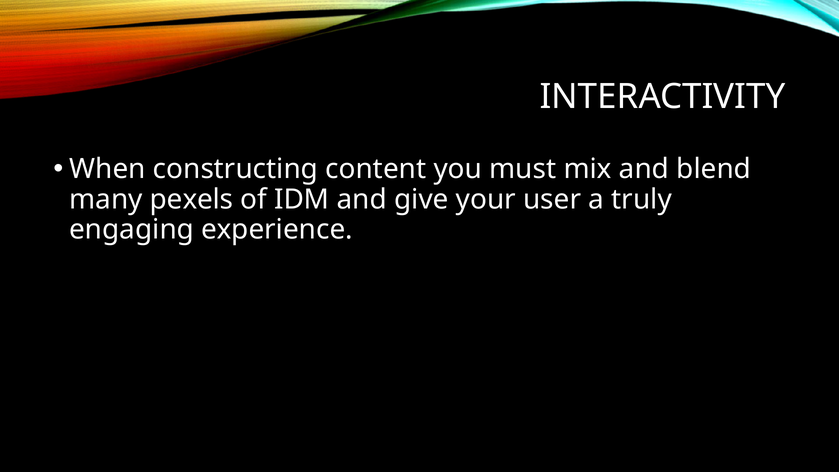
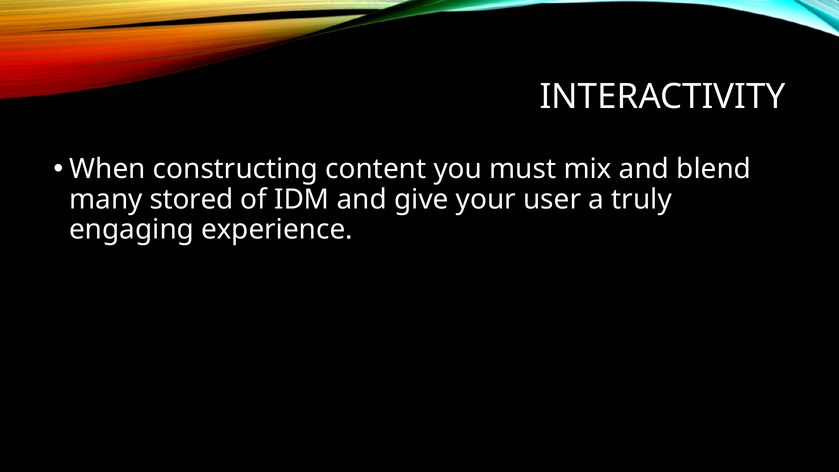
pexels: pexels -> stored
